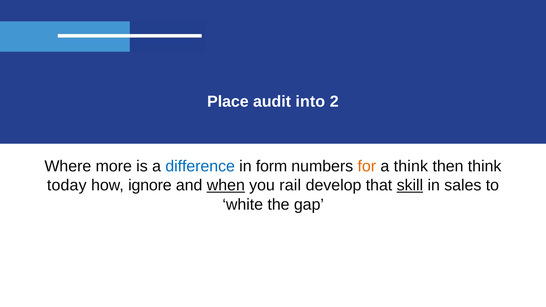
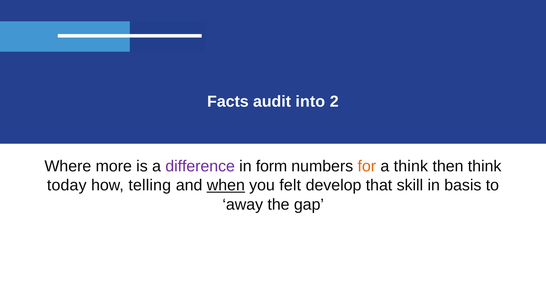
Place: Place -> Facts
difference colour: blue -> purple
ignore: ignore -> telling
rail: rail -> felt
skill underline: present -> none
sales: sales -> basis
white: white -> away
